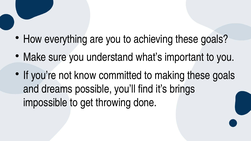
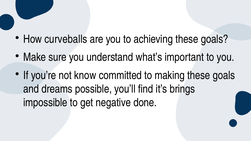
everything: everything -> curveballs
throwing: throwing -> negative
